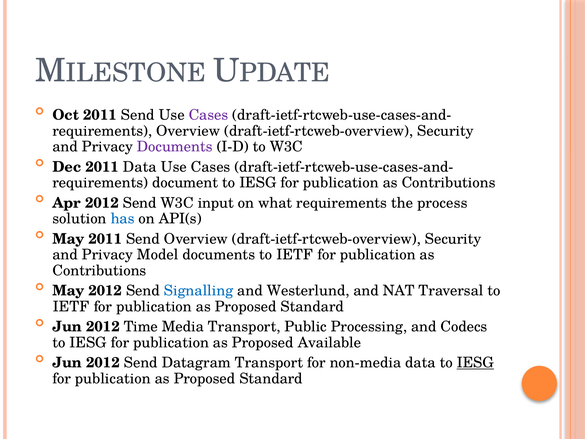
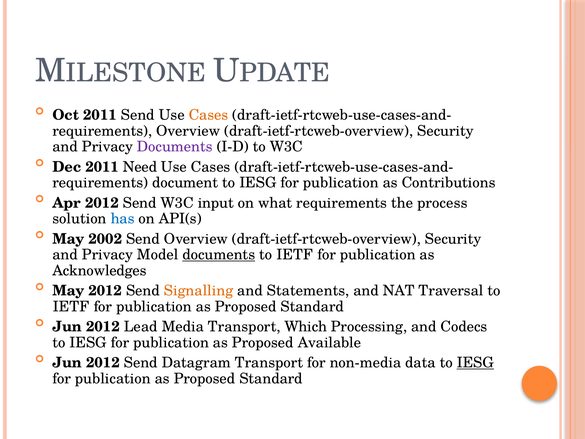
Cases at (209, 115) colour: purple -> orange
2011 Data: Data -> Need
May 2011: 2011 -> 2002
documents at (219, 255) underline: none -> present
Contributions at (99, 270): Contributions -> Acknowledges
Signalling colour: blue -> orange
Westerlund: Westerlund -> Statements
Time: Time -> Lead
Public: Public -> Which
